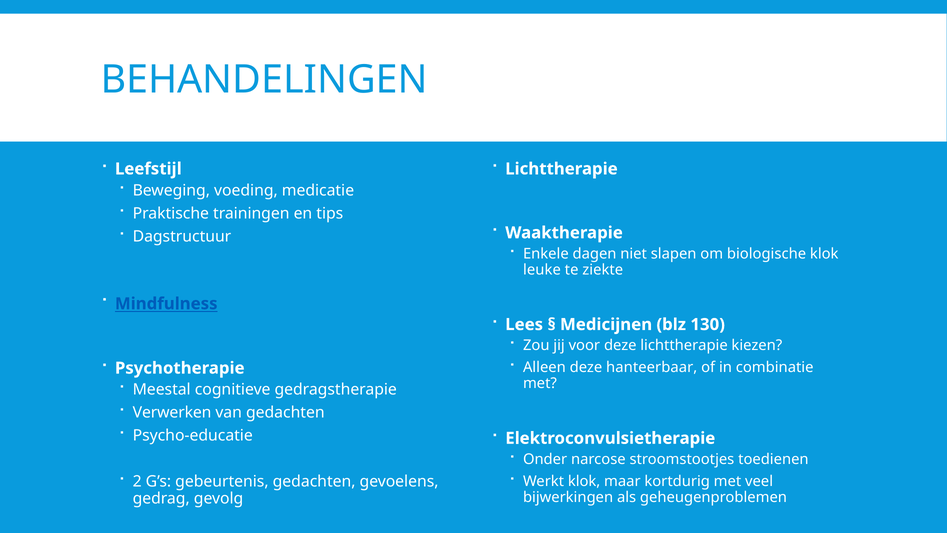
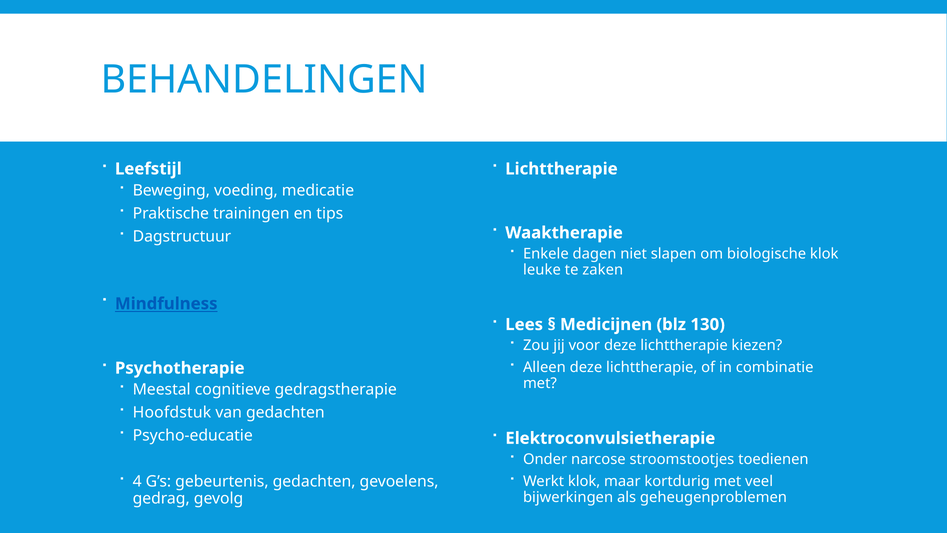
ziekte: ziekte -> zaken
Alleen deze hanteerbaar: hanteerbaar -> lichttherapie
Verwerken: Verwerken -> Hoofdstuk
2: 2 -> 4
